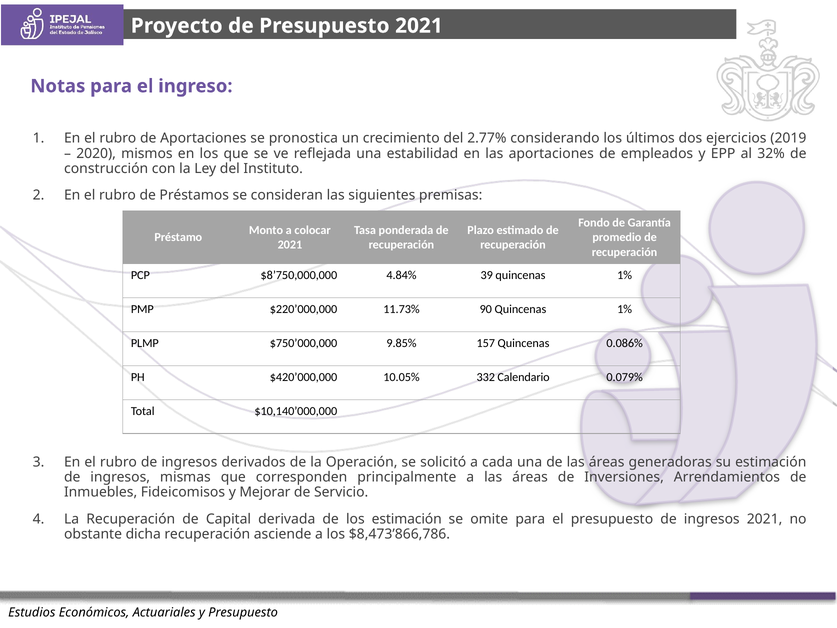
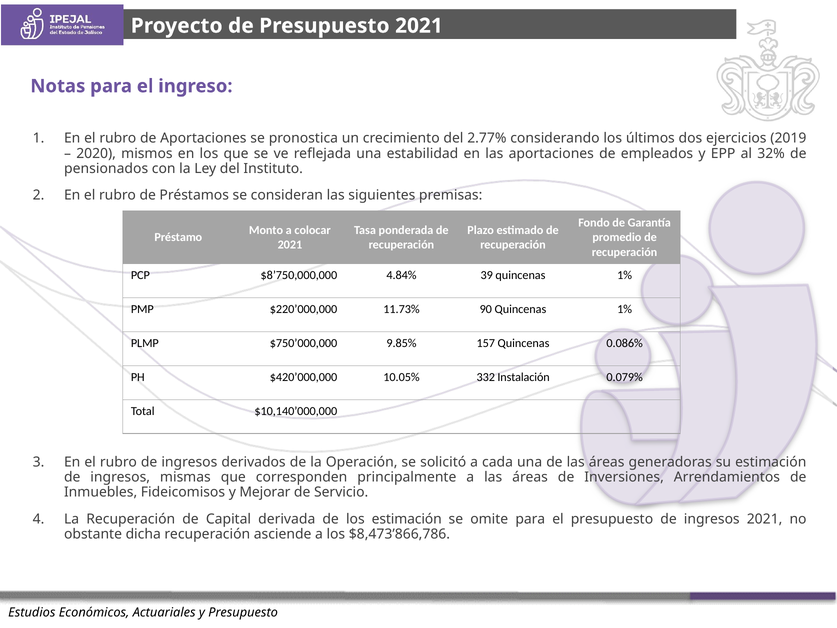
construcción: construcción -> pensionados
Calendario: Calendario -> Instalación
